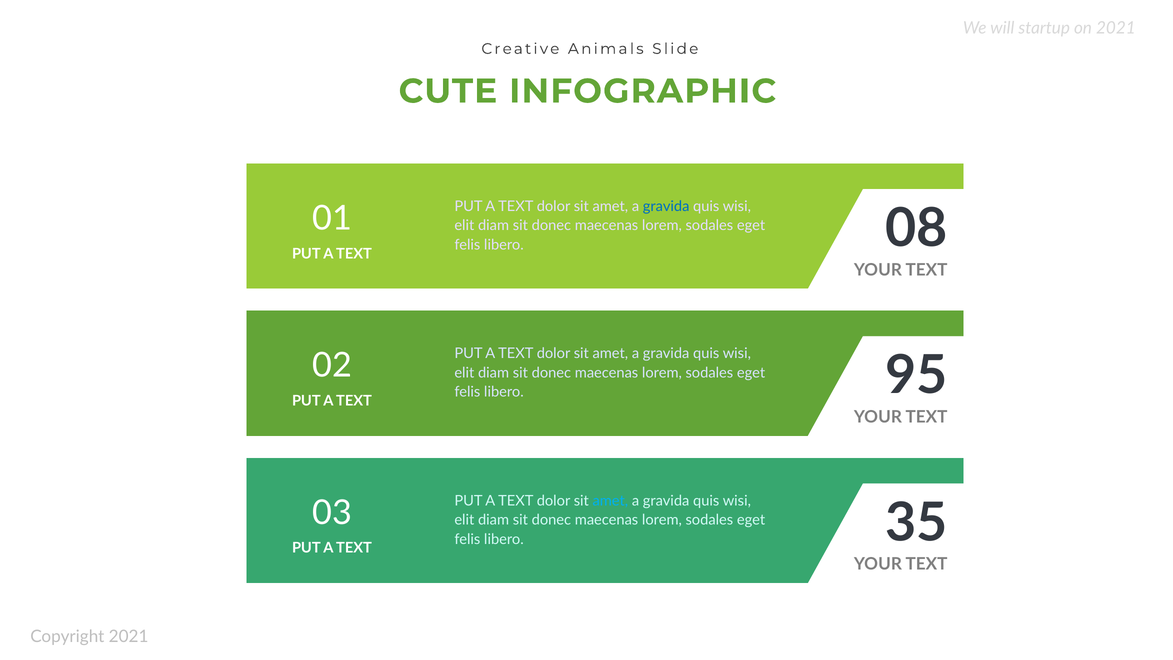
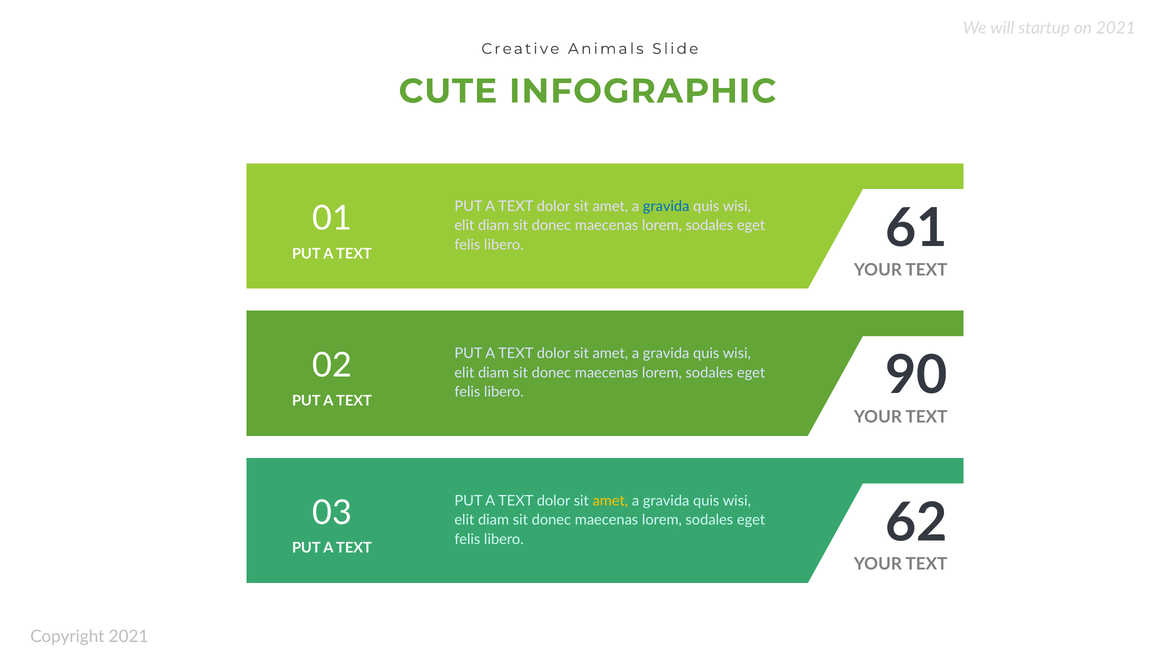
08: 08 -> 61
95: 95 -> 90
amet at (610, 501) colour: light blue -> yellow
35: 35 -> 62
